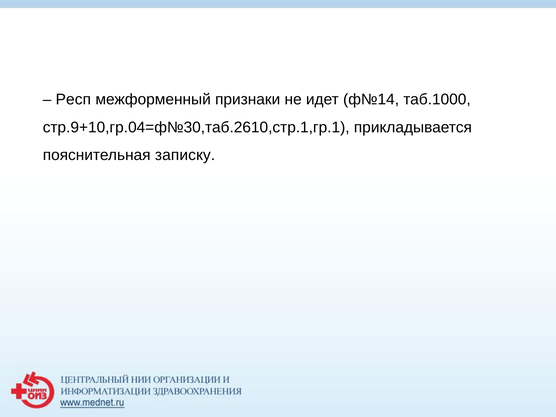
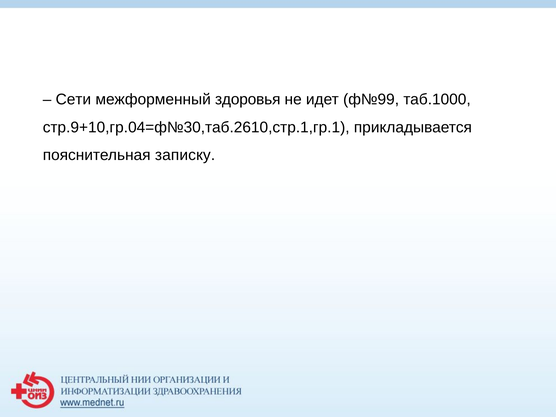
Респ: Респ -> Сети
признаки: признаки -> здоровья
ф№14: ф№14 -> ф№99
